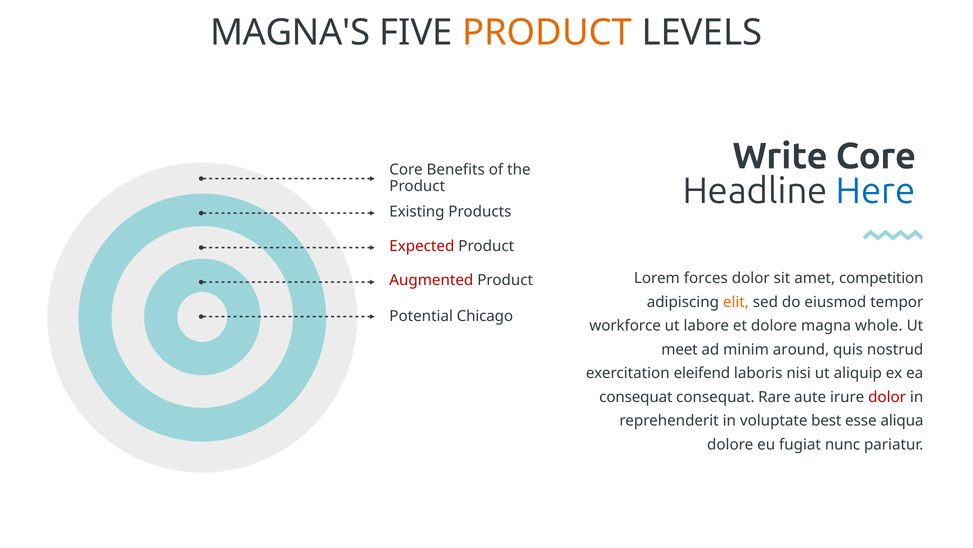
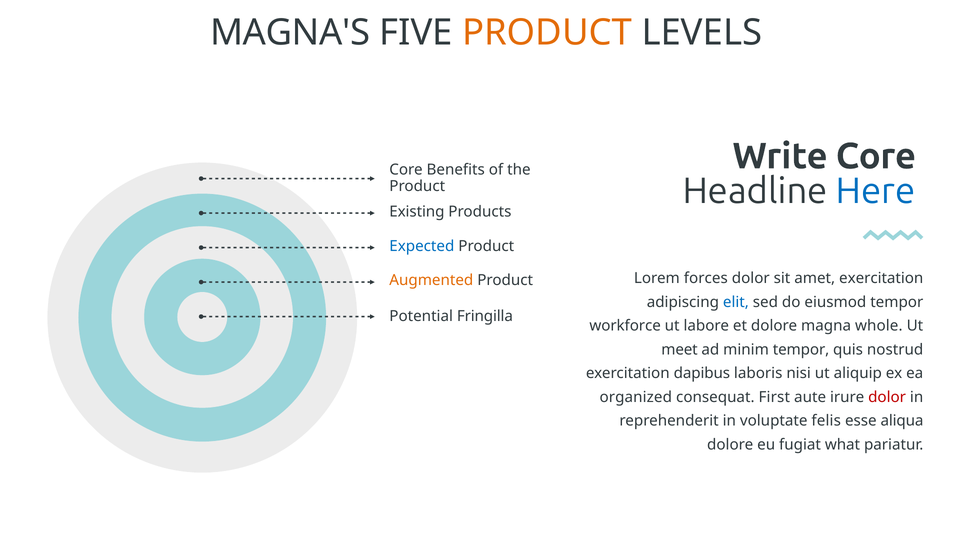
Expected colour: red -> blue
amet competition: competition -> exercitation
Augmented colour: red -> orange
elit colour: orange -> blue
Chicago: Chicago -> Fringilla
minim around: around -> tempor
eleifend: eleifend -> dapibus
consequat at (636, 397): consequat -> organized
Rare: Rare -> First
best: best -> felis
nunc: nunc -> what
